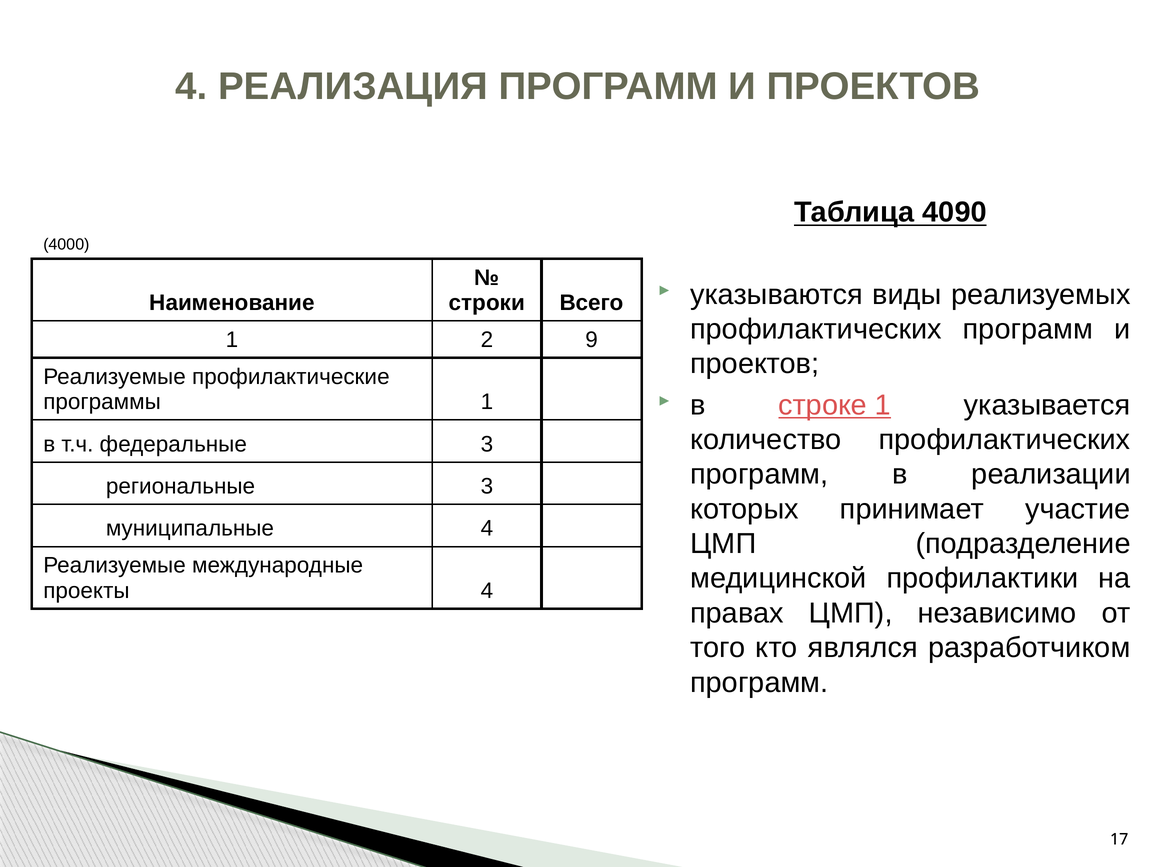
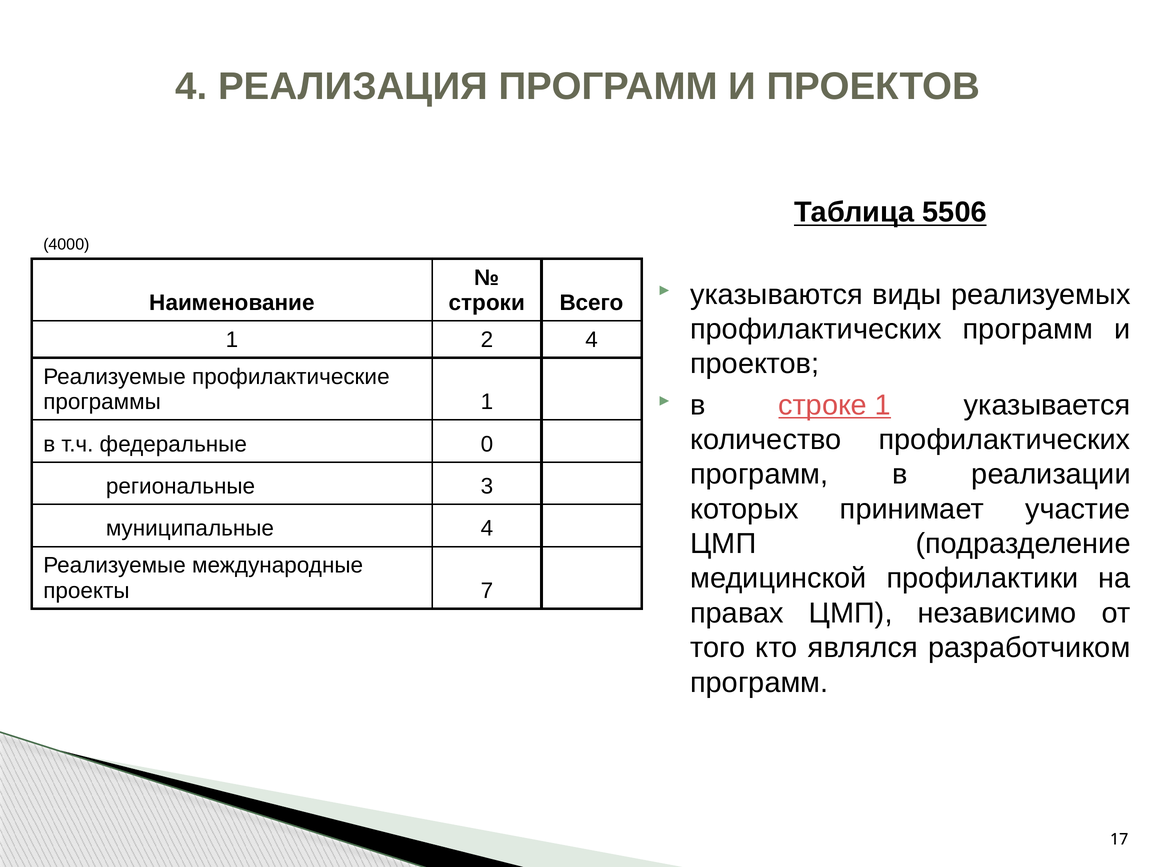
4090: 4090 -> 5506
2 9: 9 -> 4
федеральные 3: 3 -> 0
проекты 4: 4 -> 7
